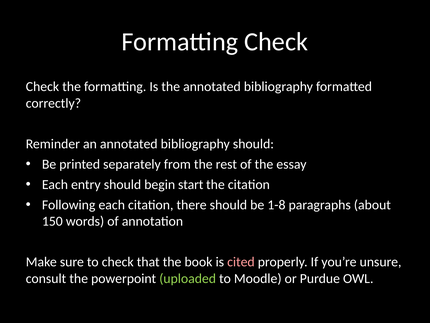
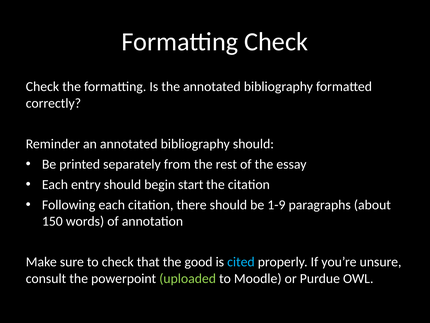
1-8: 1-8 -> 1-9
book: book -> good
cited colour: pink -> light blue
